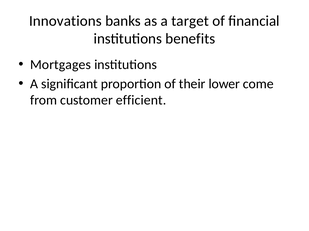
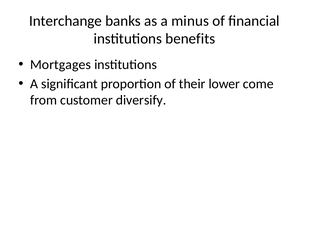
Innovations: Innovations -> Interchange
target: target -> minus
efficient: efficient -> diversify
